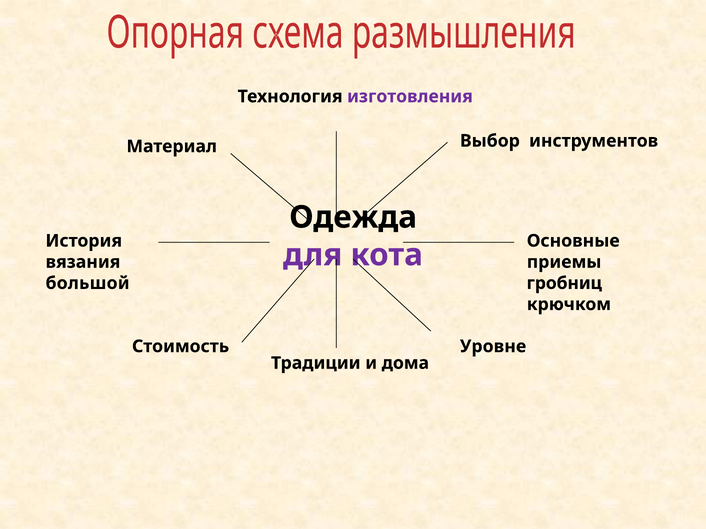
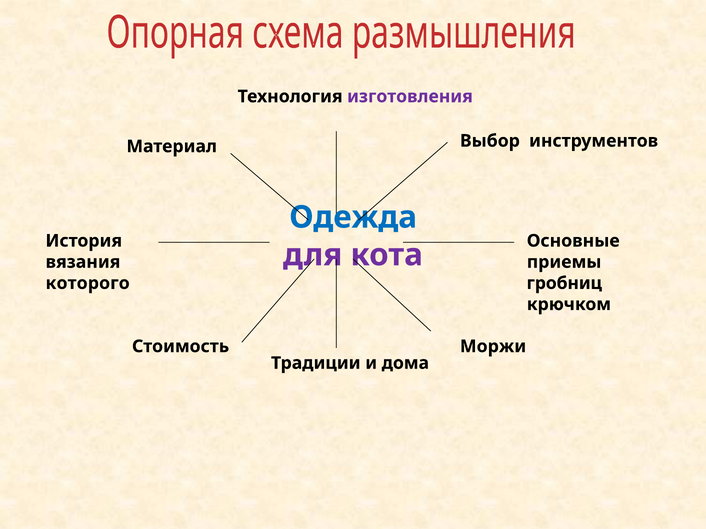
Одежда colour: black -> blue
большой: большой -> которого
Уровне: Уровне -> Моржи
